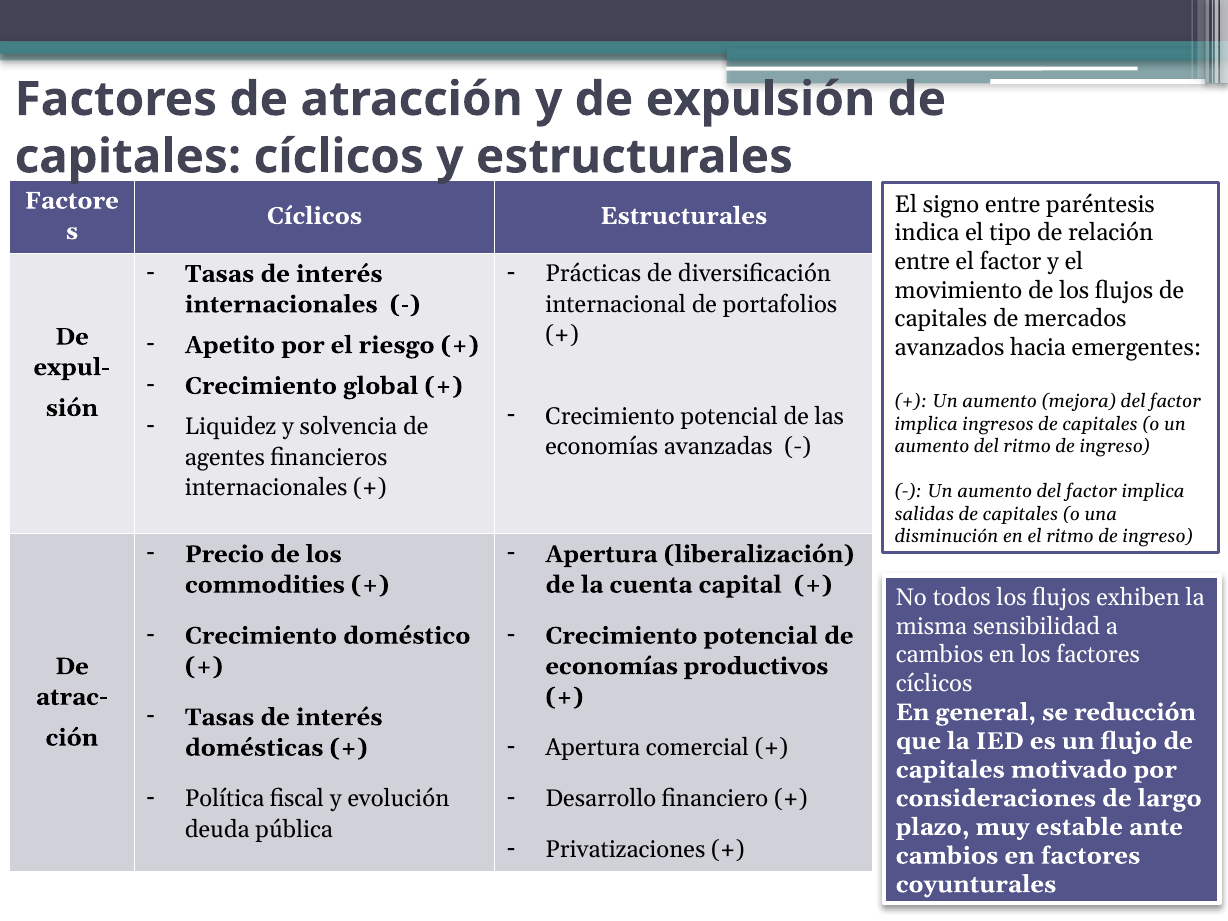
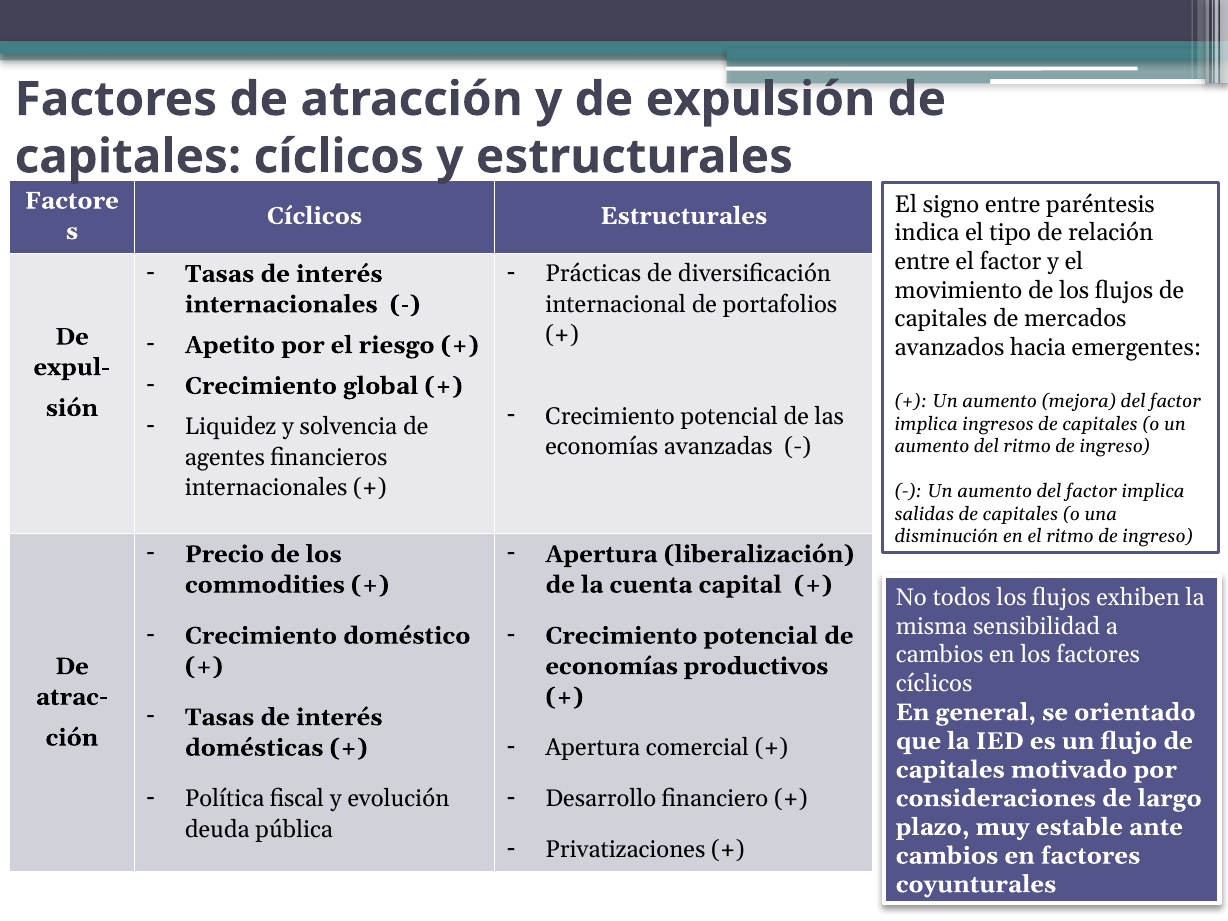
reducción: reducción -> orientado
